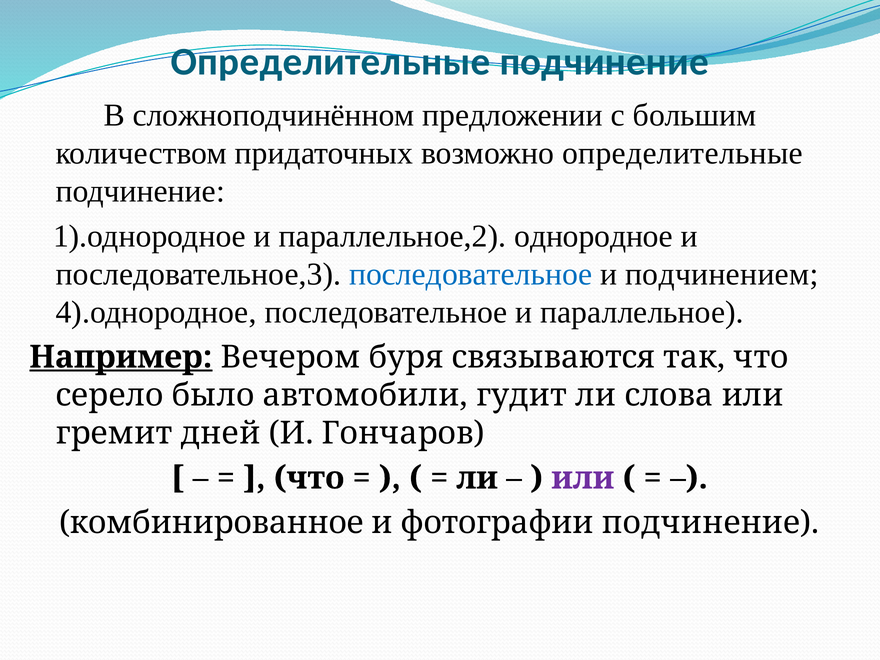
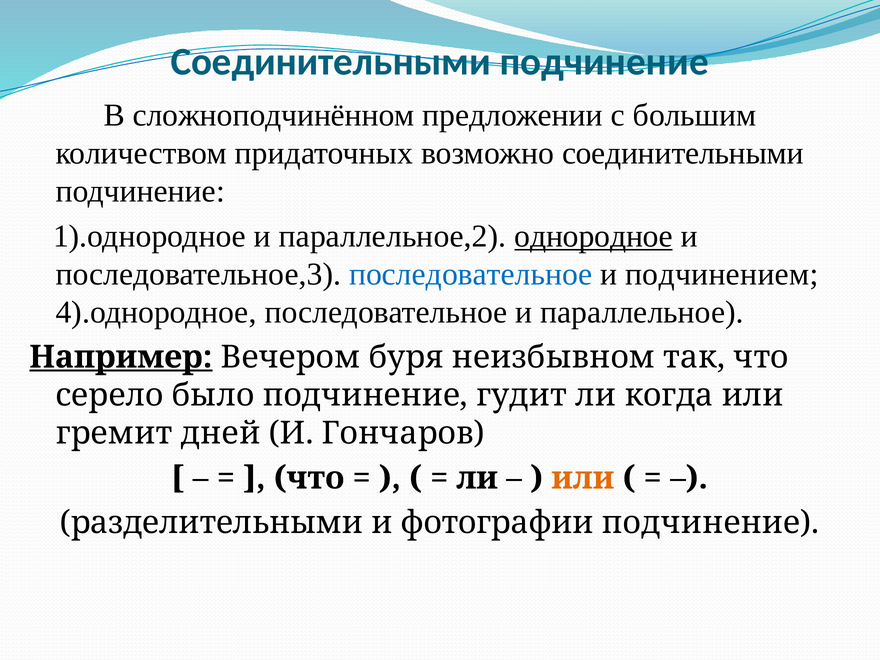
Определительные at (331, 62): Определительные -> Соединительными
возможно определительные: определительные -> соединительными
однородное underline: none -> present
связываются: связываются -> неизбывном
было автомобили: автомобили -> подчинение
слова: слова -> когда
или at (583, 478) colour: purple -> orange
комбинированное: комбинированное -> разделительными
